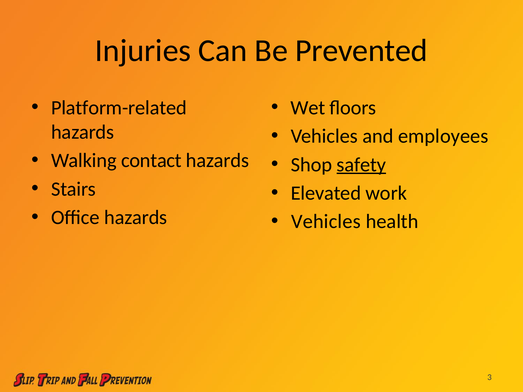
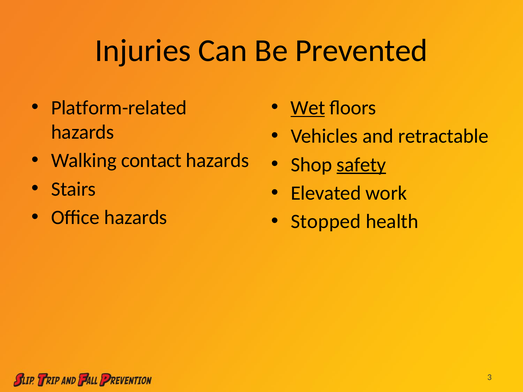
Wet underline: none -> present
employees: employees -> retractable
Vehicles at (326, 222): Vehicles -> Stopped
